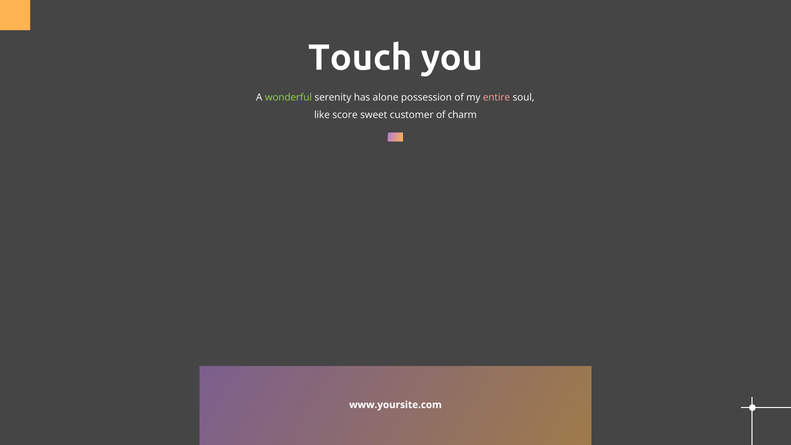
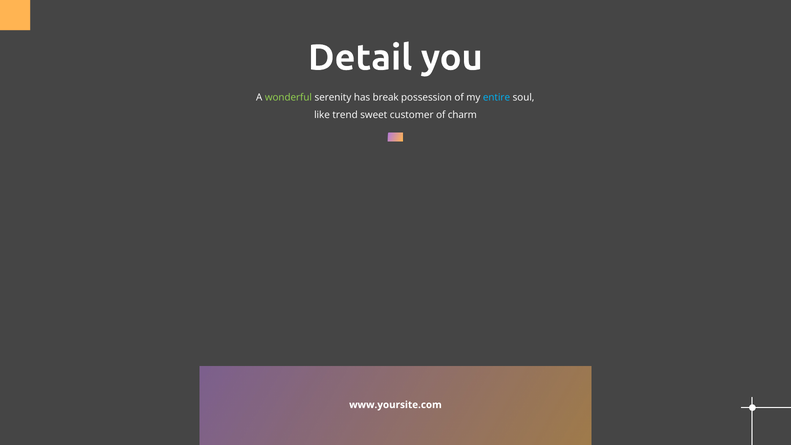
Touch: Touch -> Detail
alone: alone -> break
entire colour: pink -> light blue
score: score -> trend
